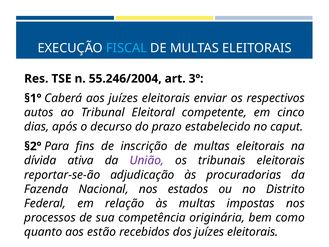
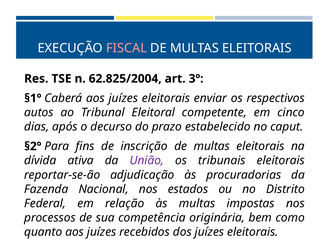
FISCAL colour: light blue -> pink
55.246/2004: 55.246/2004 -> 62.825/2004
quanto aos estão: estão -> juízes
